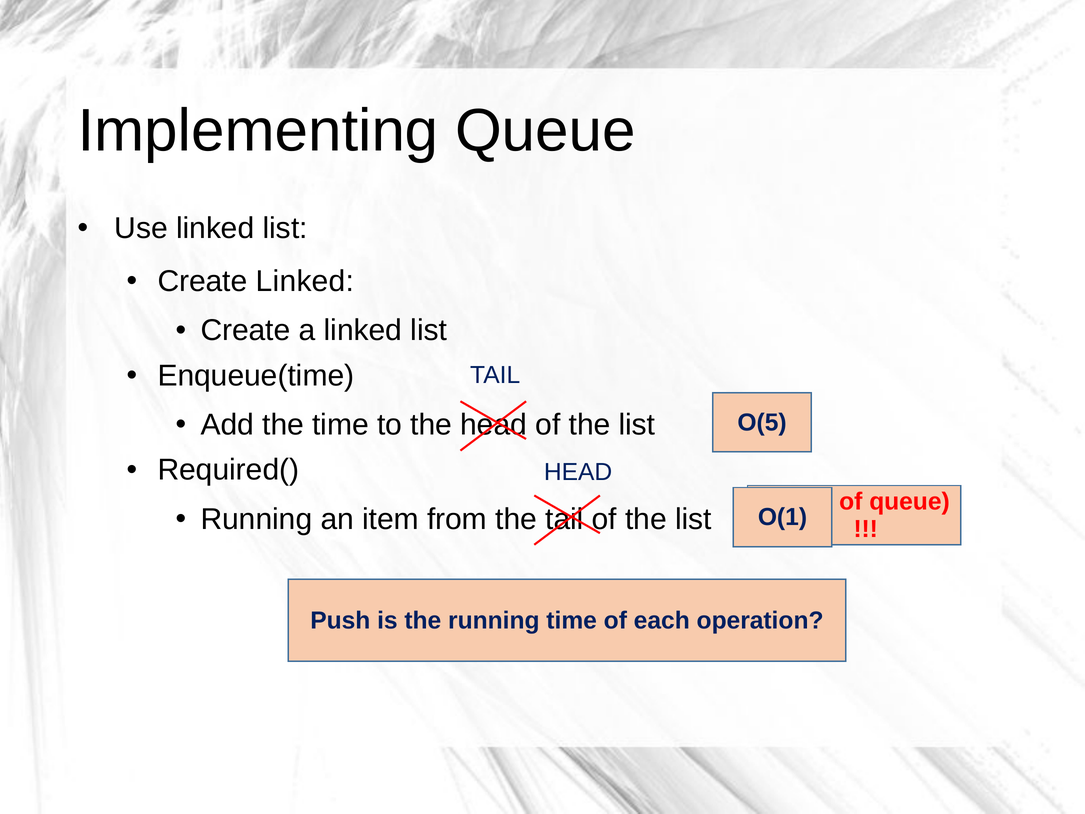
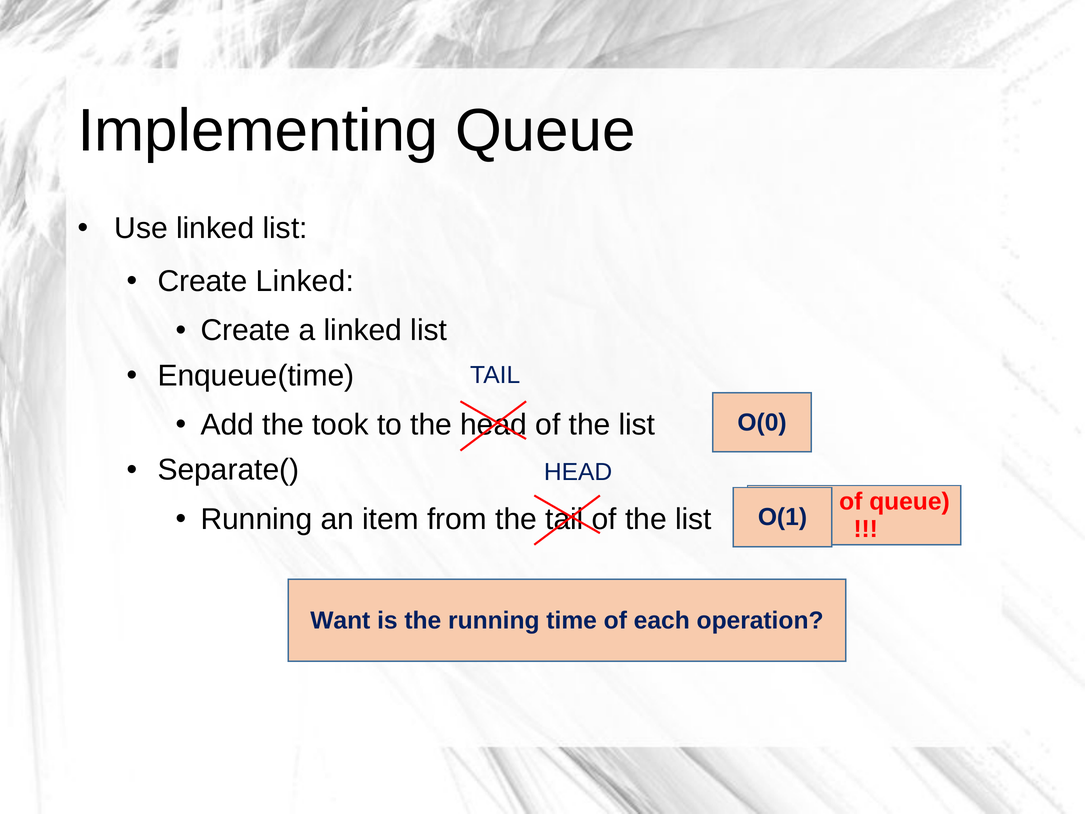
the time: time -> took
O(5: O(5 -> O(0
Required(: Required( -> Separate(
Push: Push -> Want
